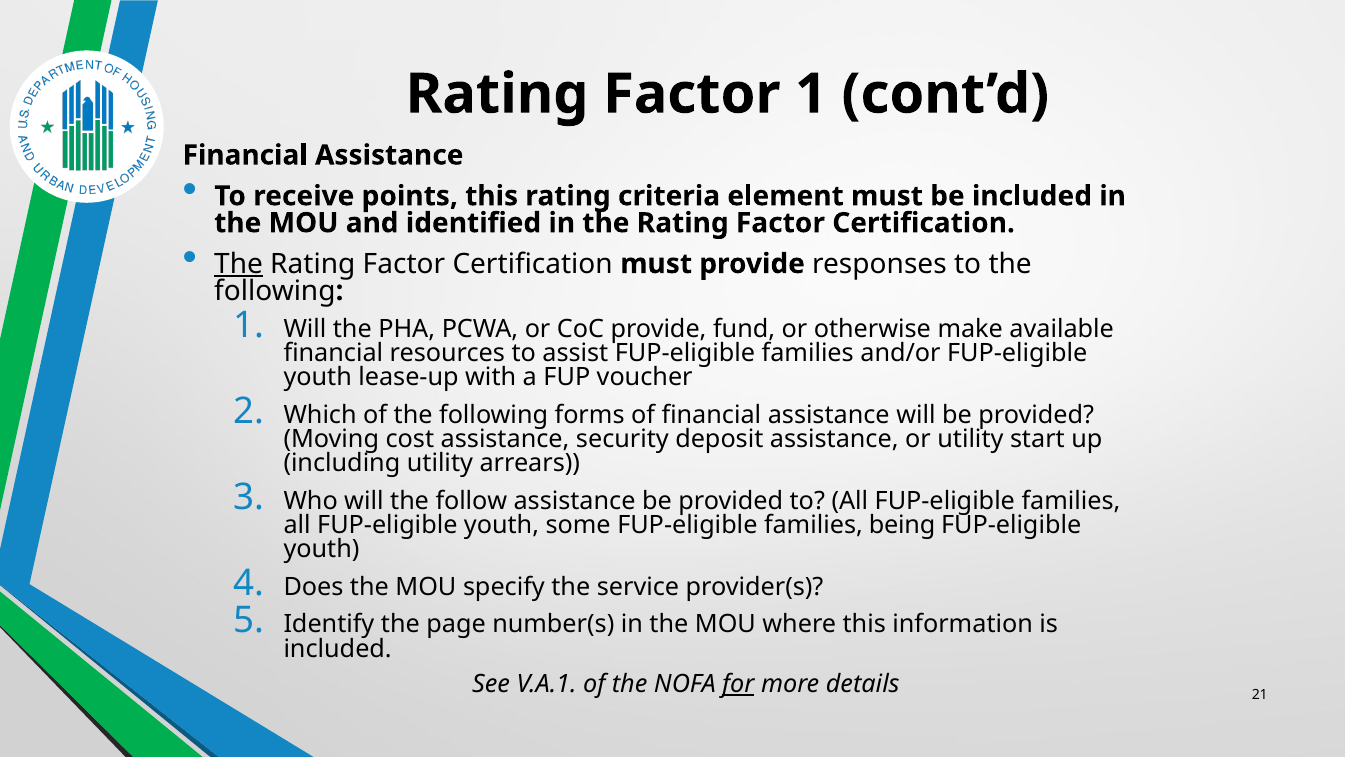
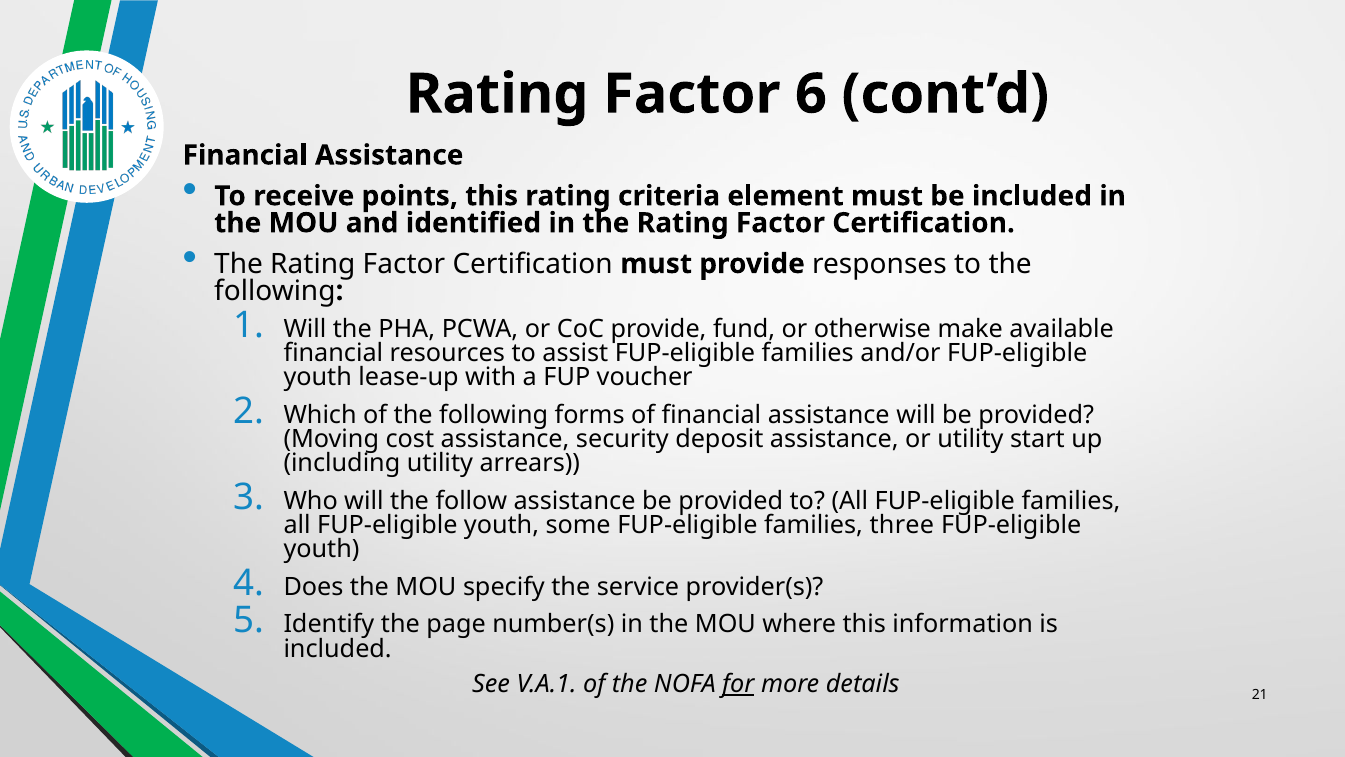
Factor 1: 1 -> 6
The at (239, 264) underline: present -> none
being: being -> three
